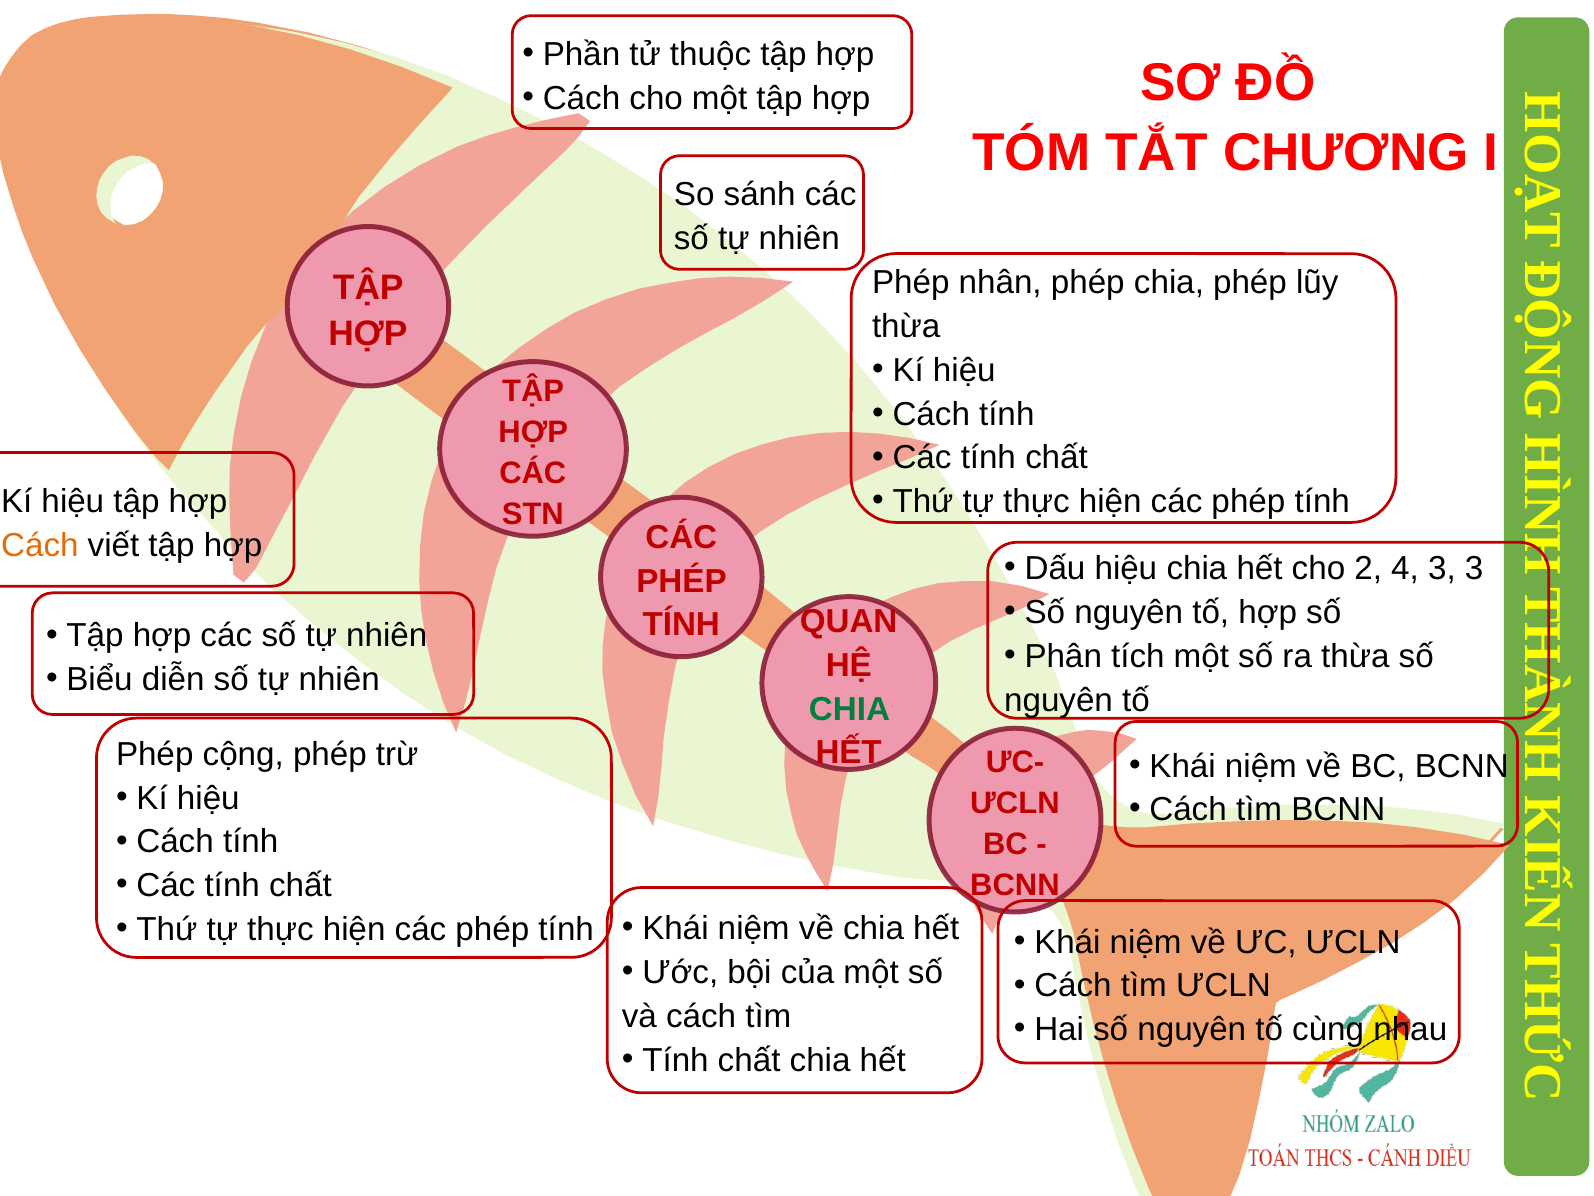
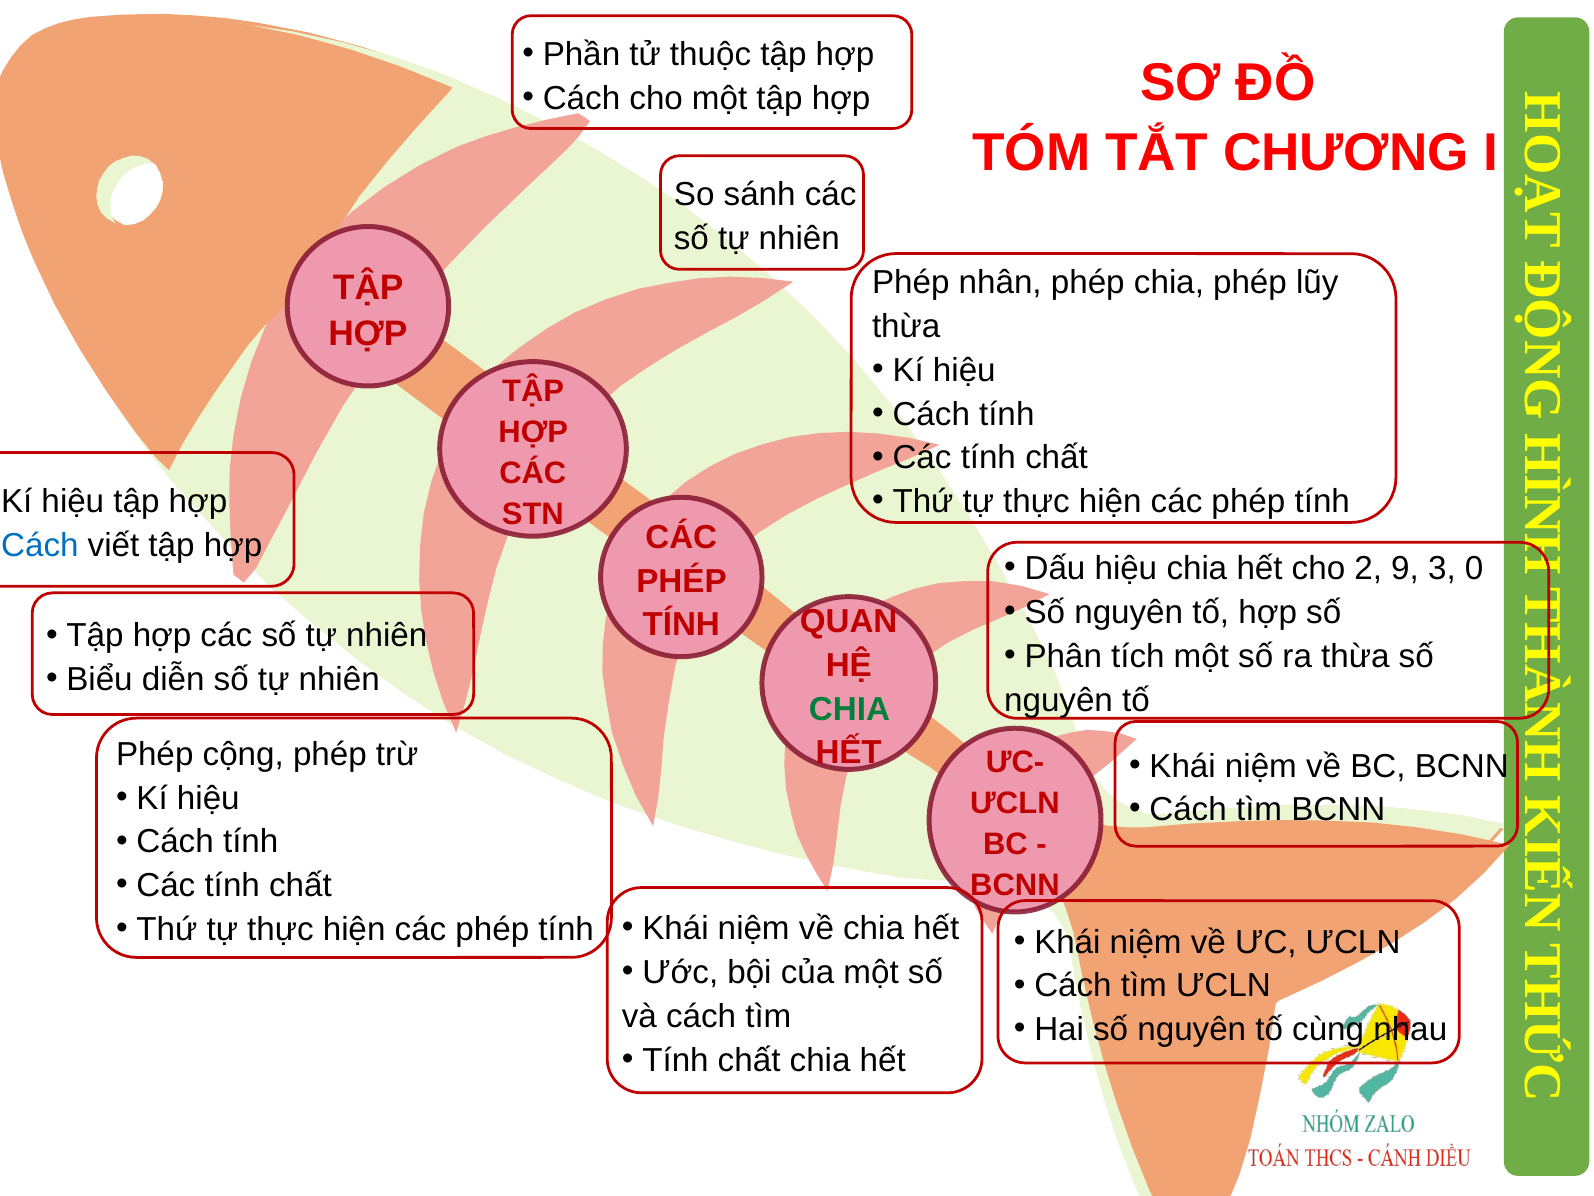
Cách at (40, 545) colour: orange -> blue
4: 4 -> 9
3 3: 3 -> 0
